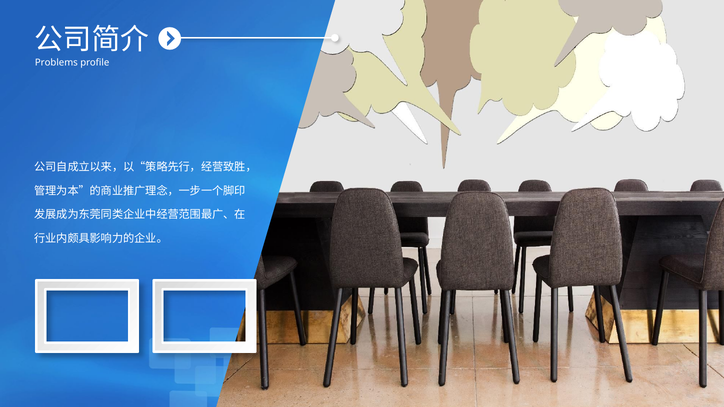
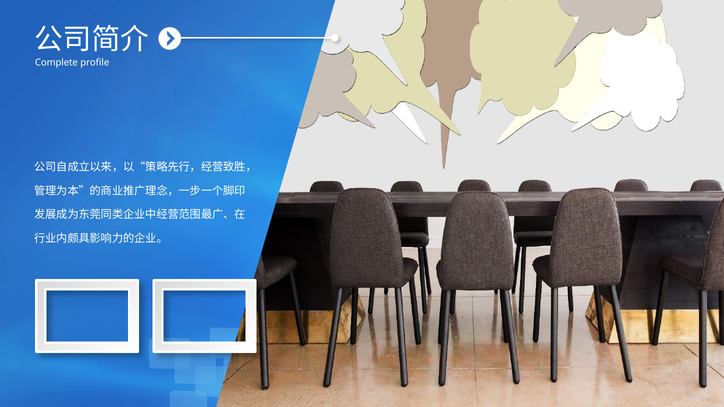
Problems: Problems -> Complete
